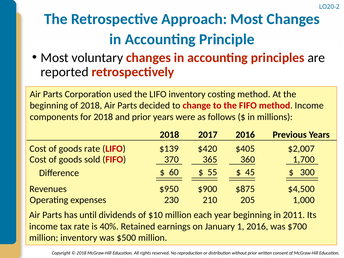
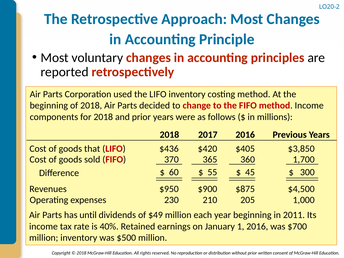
goods rate: rate -> that
$139: $139 -> $436
$2,007: $2,007 -> $3,850
$10: $10 -> $49
